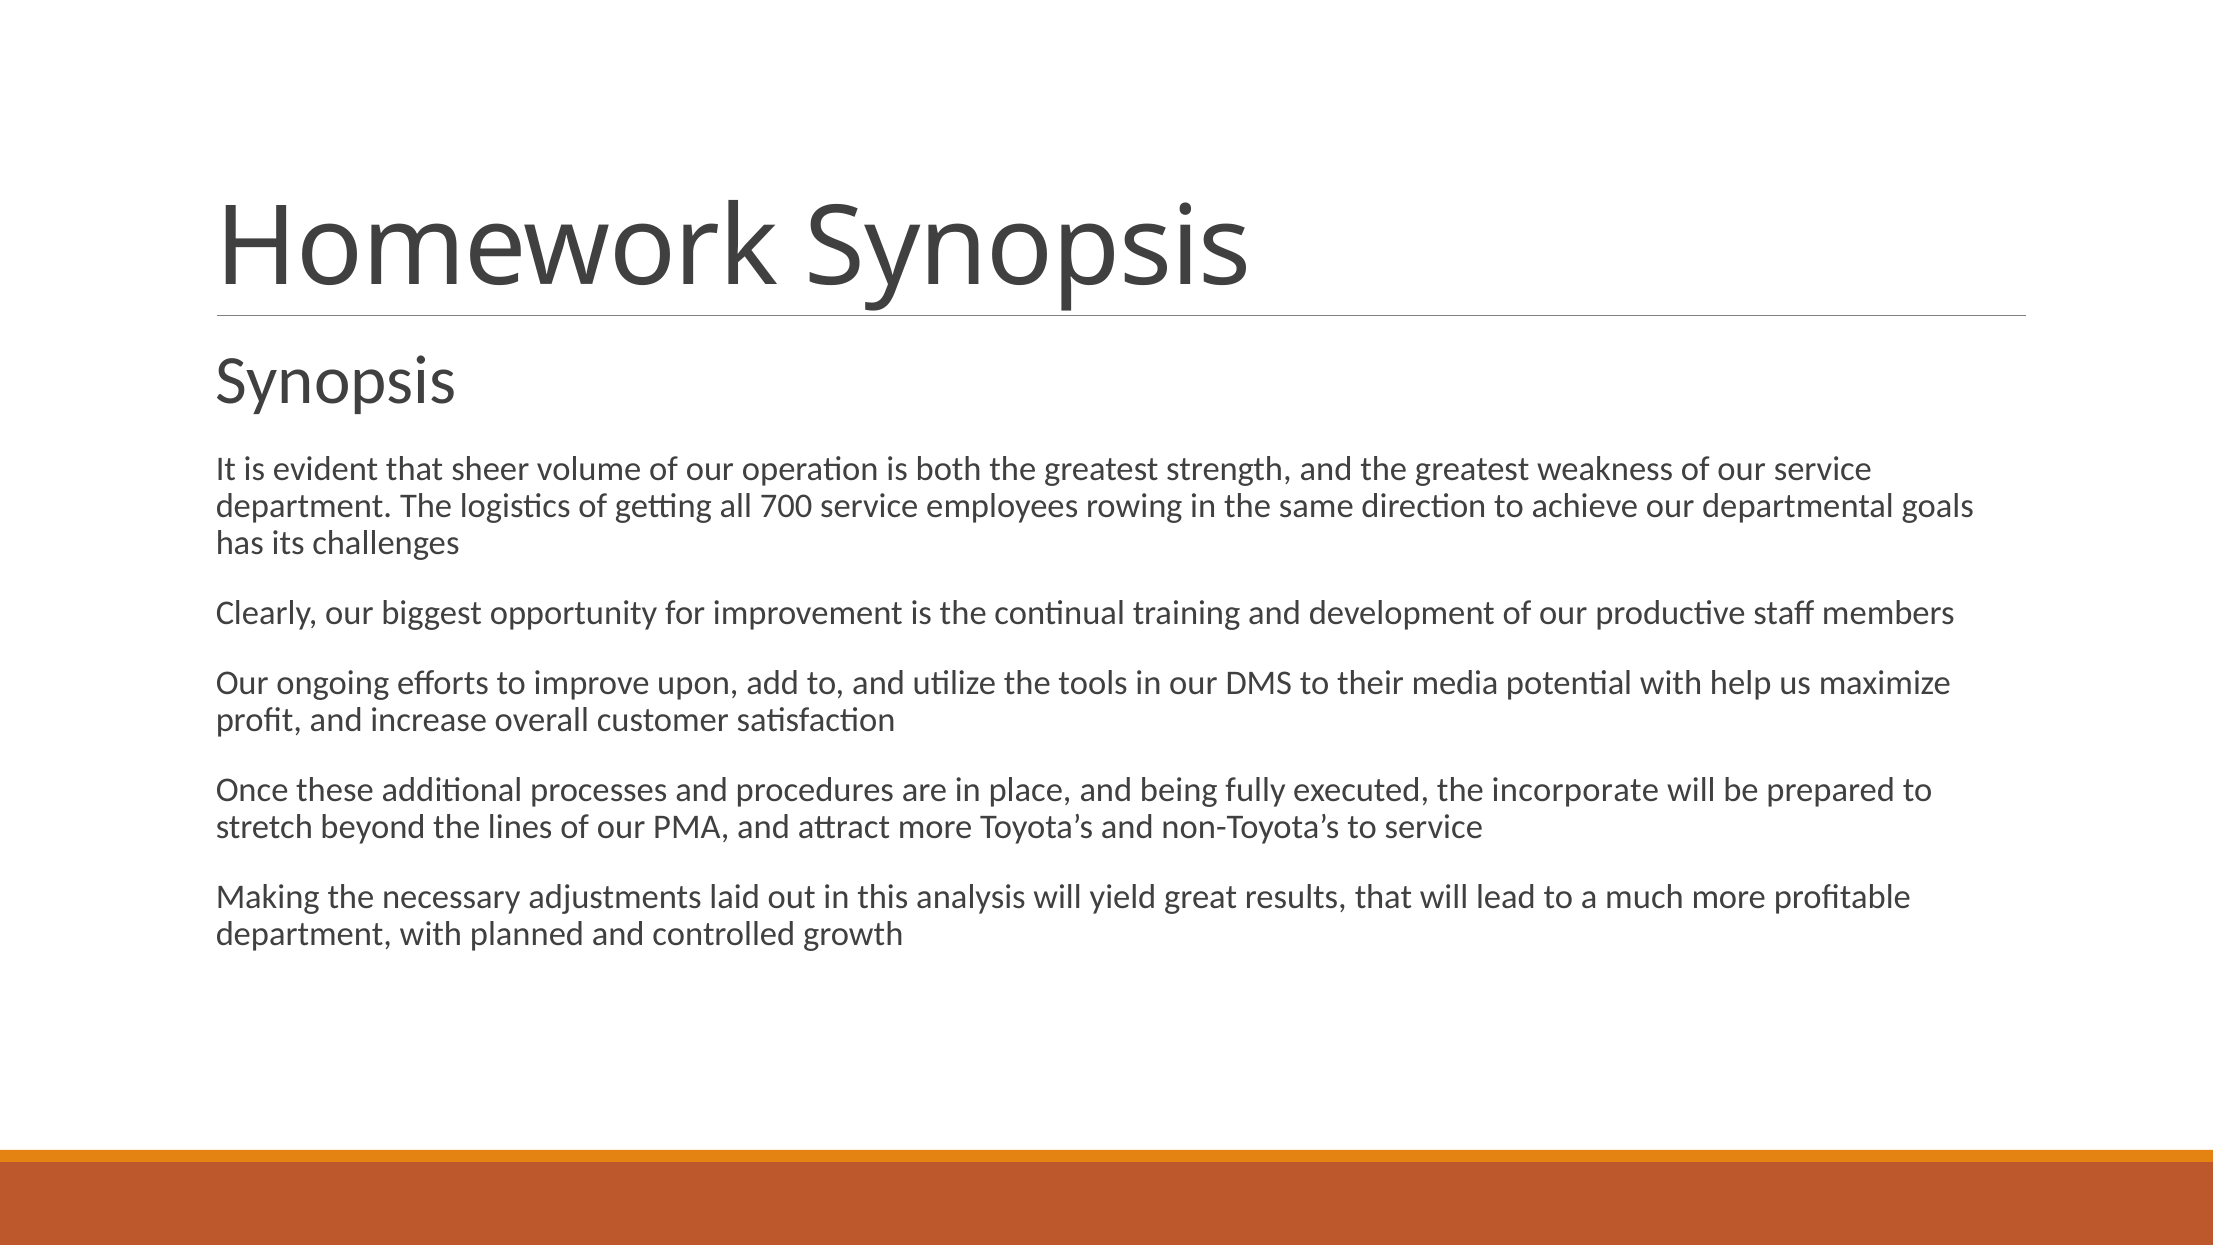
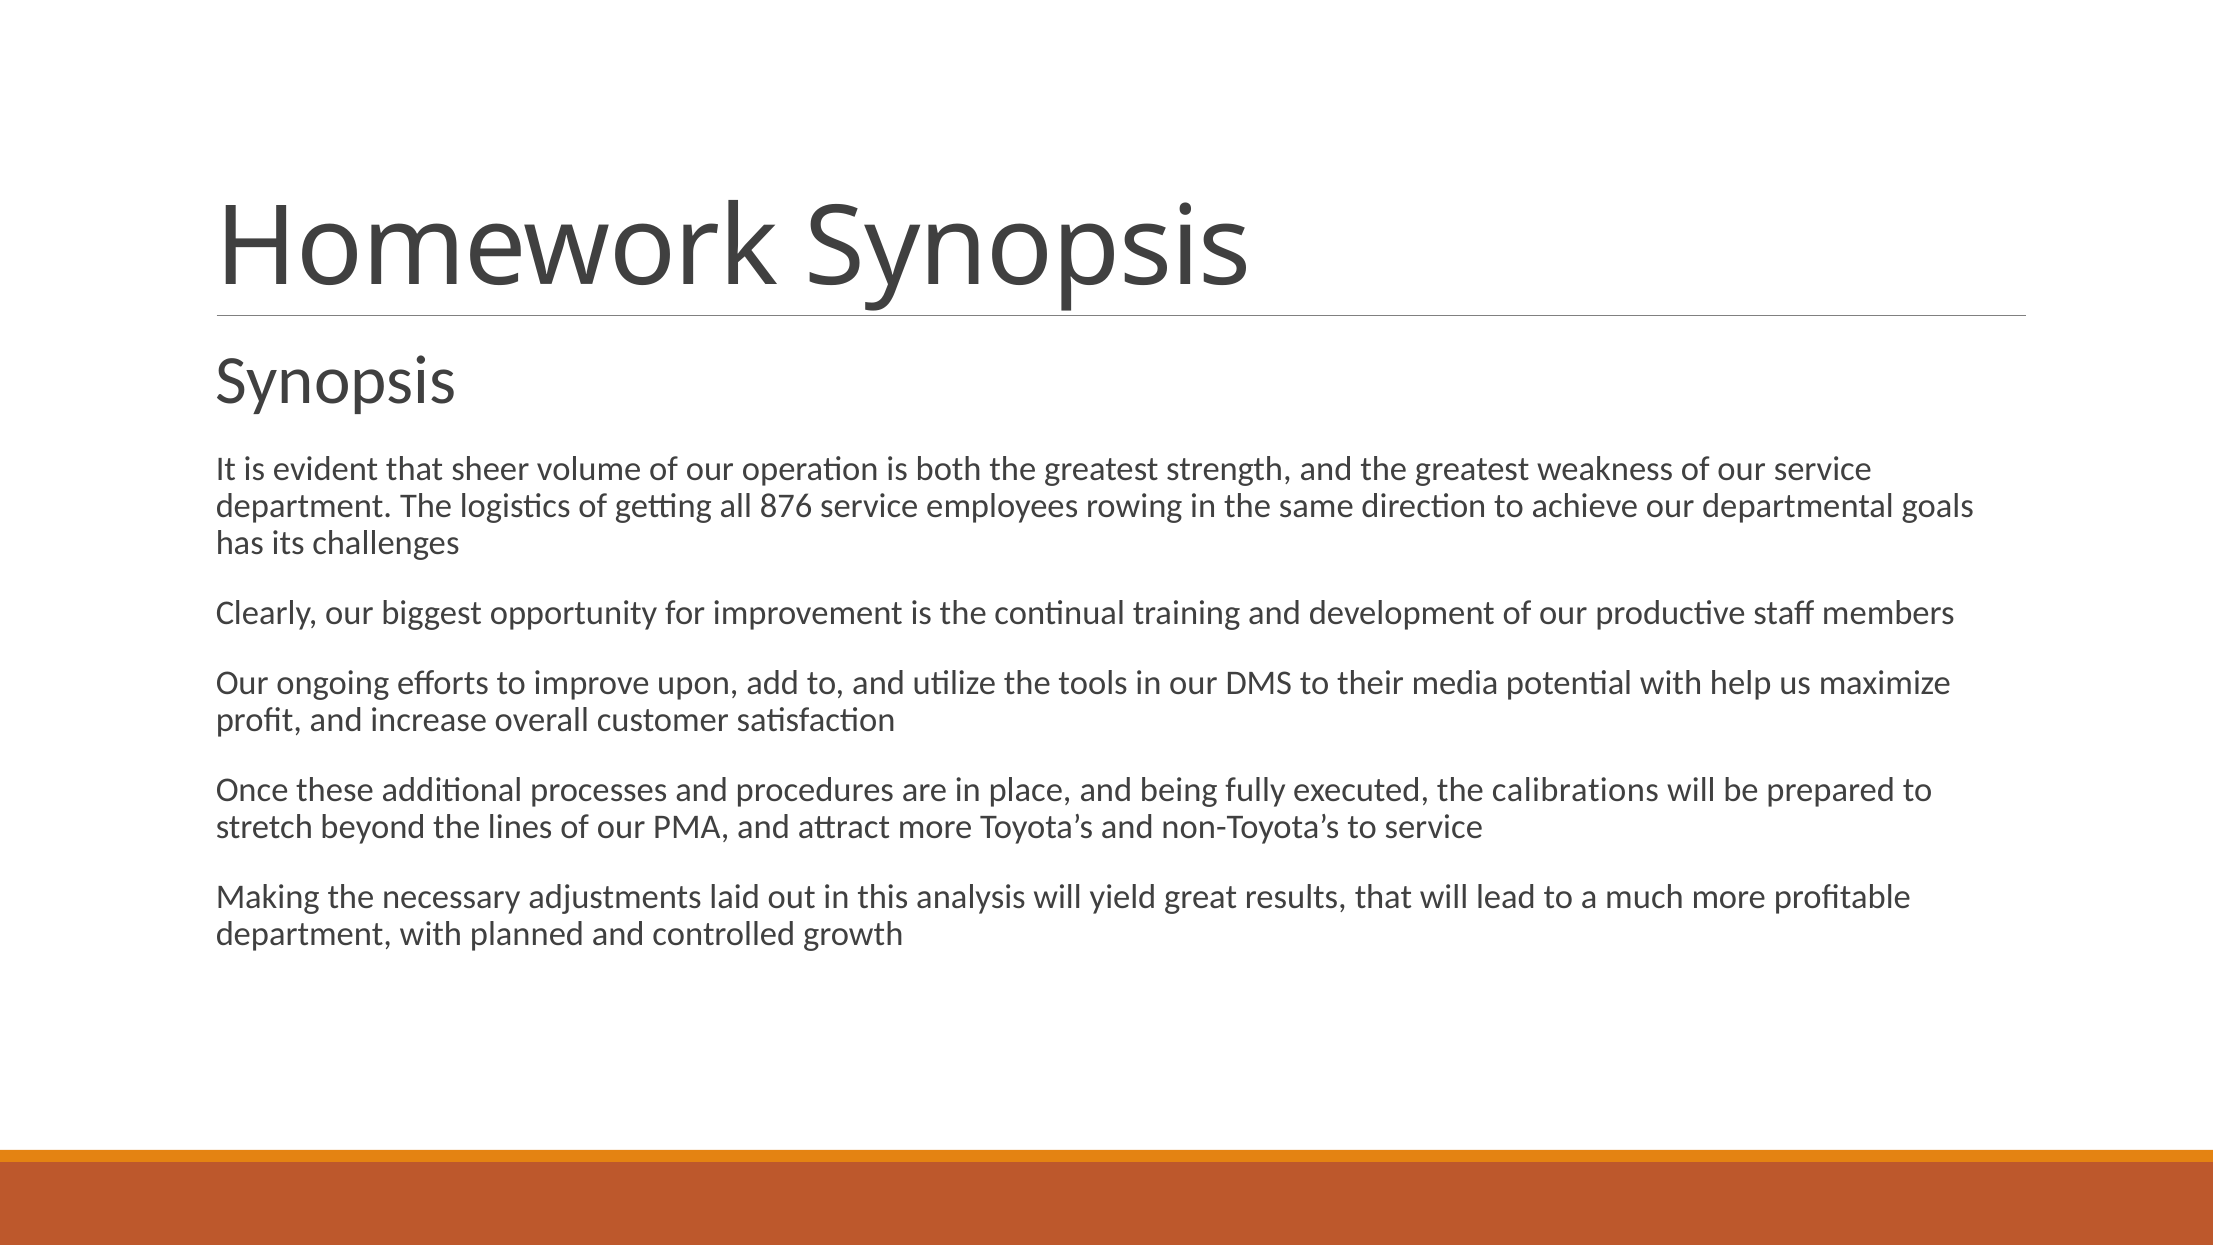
700: 700 -> 876
incorporate: incorporate -> calibrations
